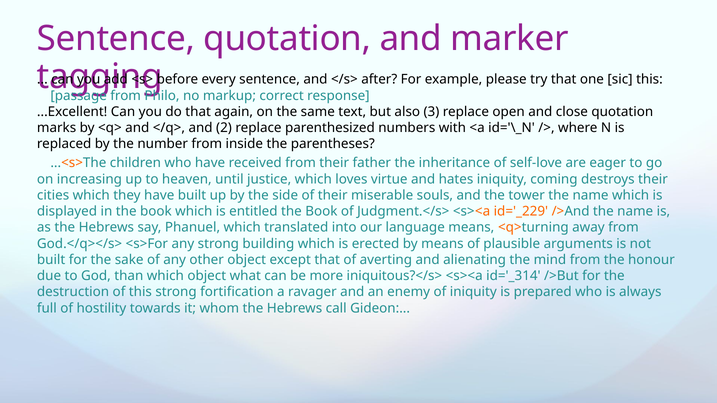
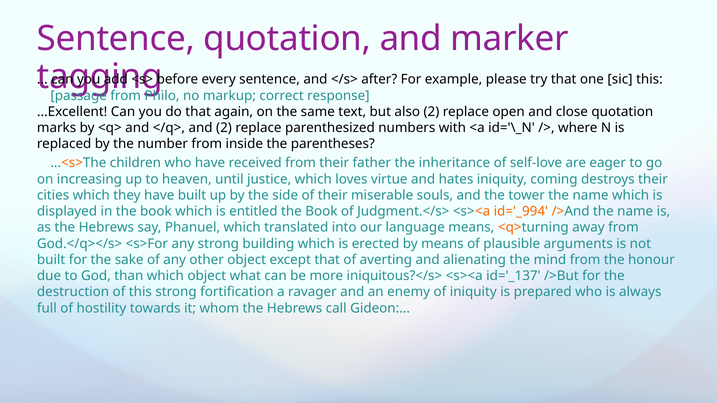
also 3: 3 -> 2
id='_229: id='_229 -> id='_994
id='_314: id='_314 -> id='_137
